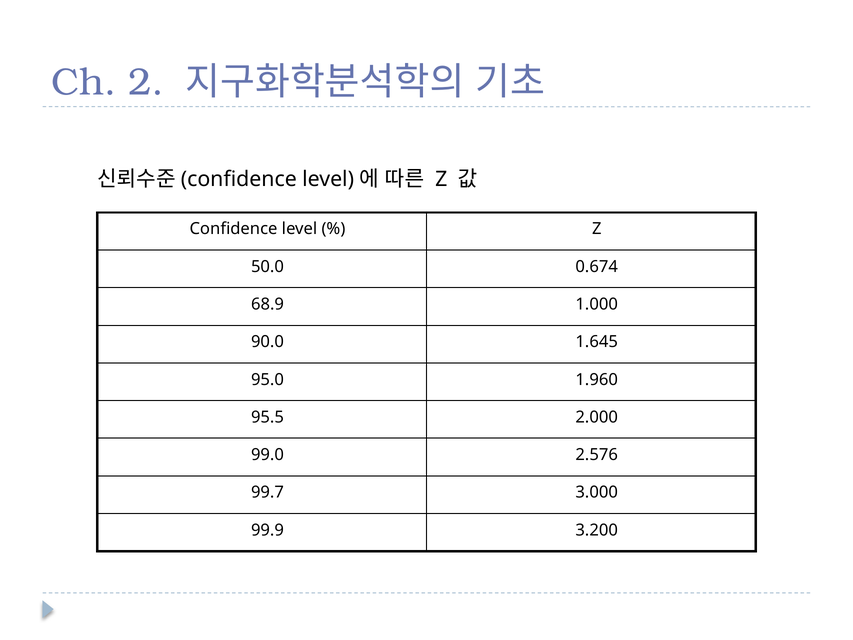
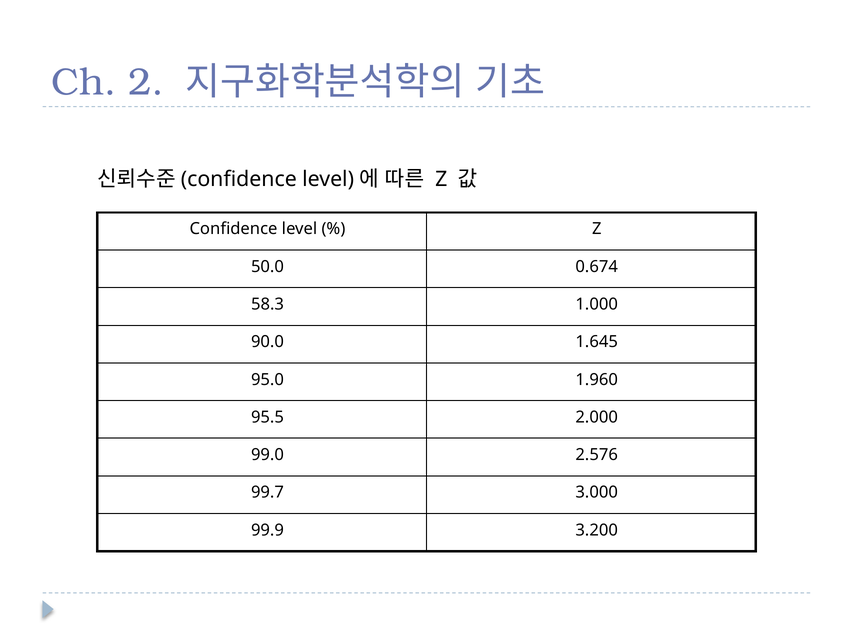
68.9: 68.9 -> 58.3
